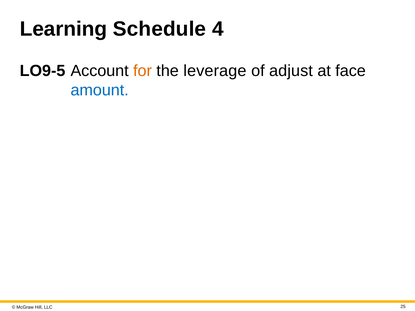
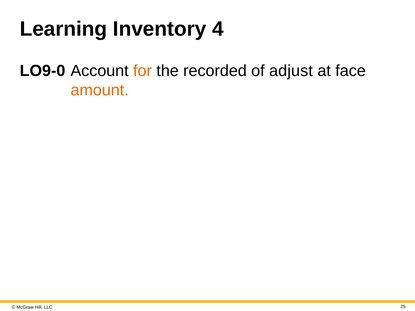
Schedule: Schedule -> Inventory
LO9-5: LO9-5 -> LO9-0
leverage: leverage -> recorded
amount colour: blue -> orange
